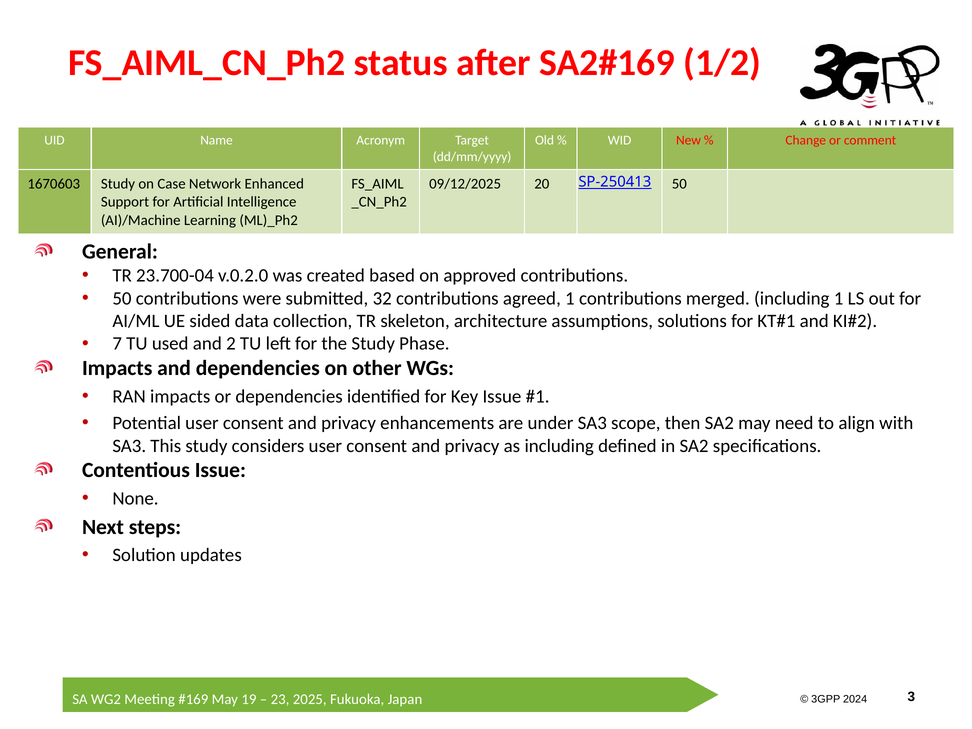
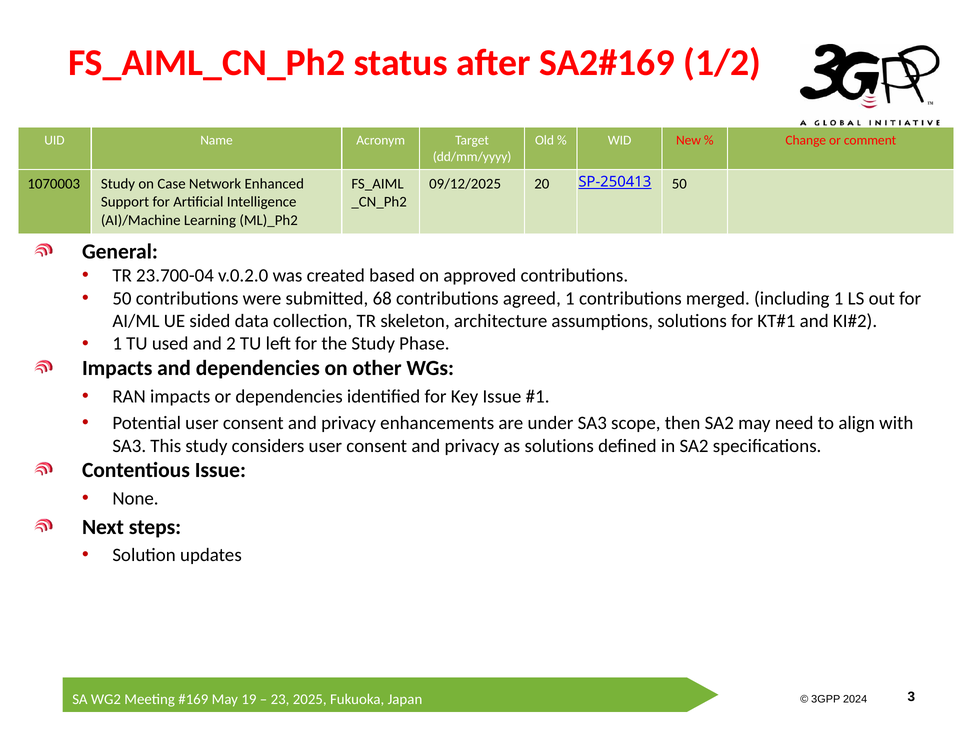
1670603: 1670603 -> 1070003
32: 32 -> 68
7 at (117, 344): 7 -> 1
as including: including -> solutions
